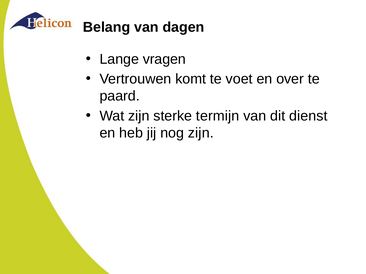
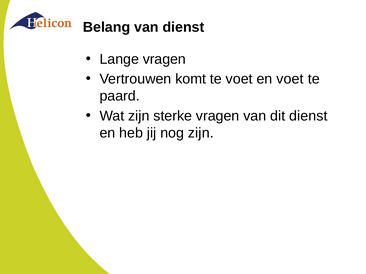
van dagen: dagen -> dienst
en over: over -> voet
sterke termijn: termijn -> vragen
